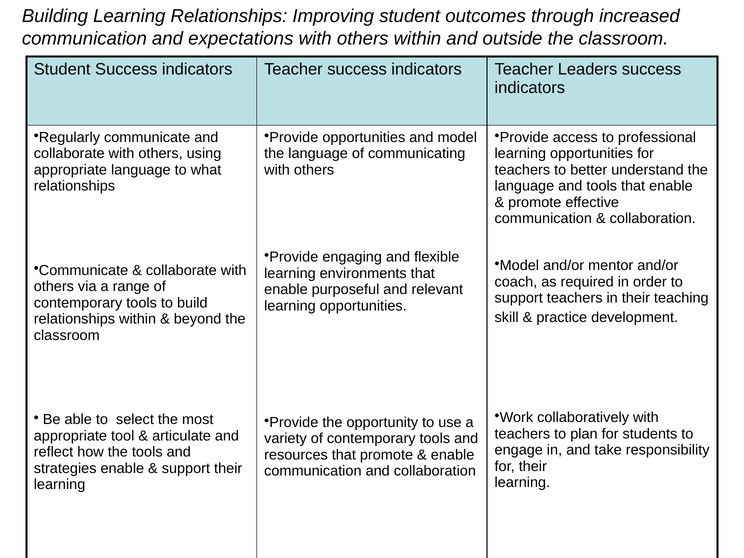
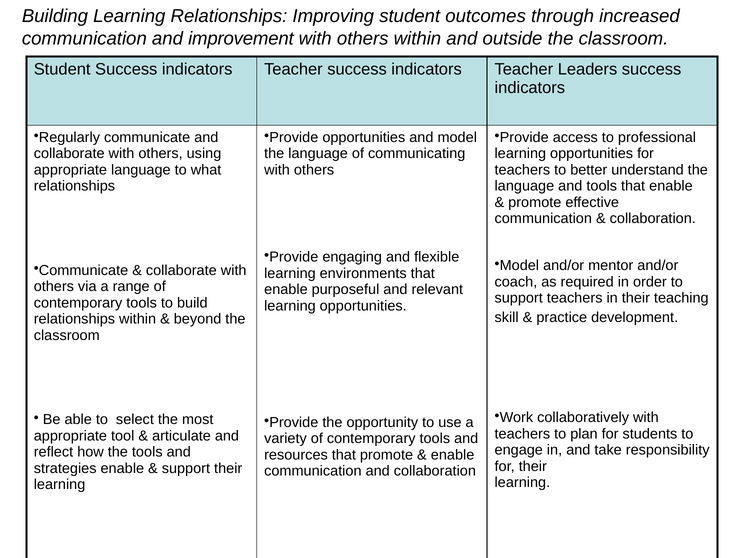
expectations: expectations -> improvement
